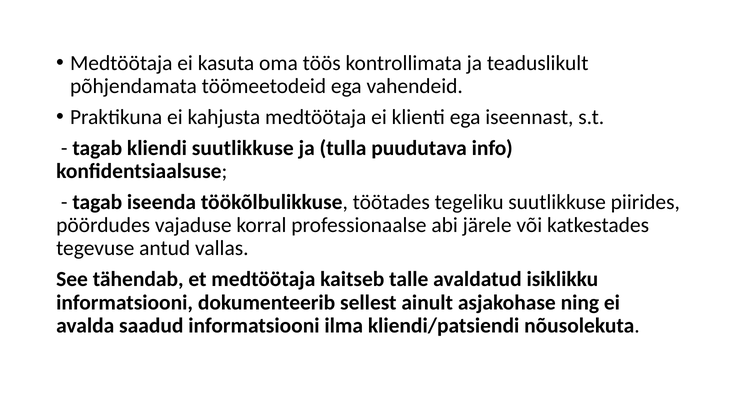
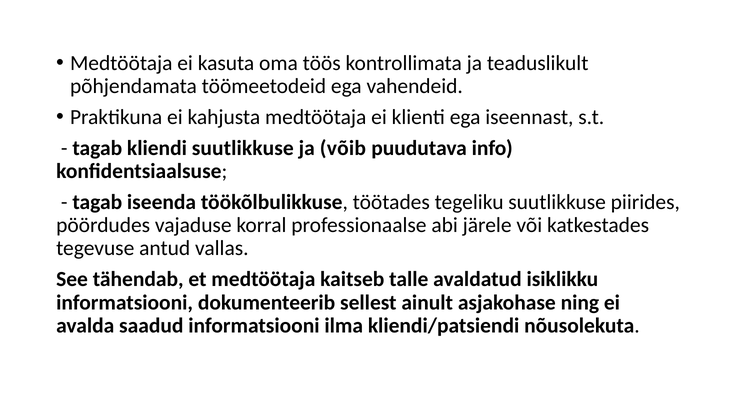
tulla: tulla -> võib
